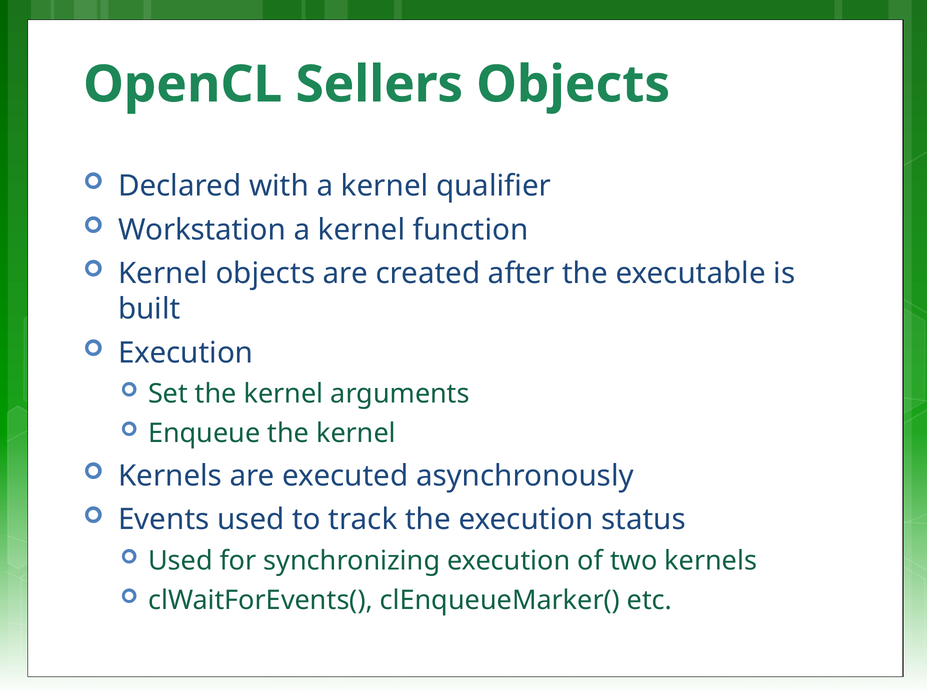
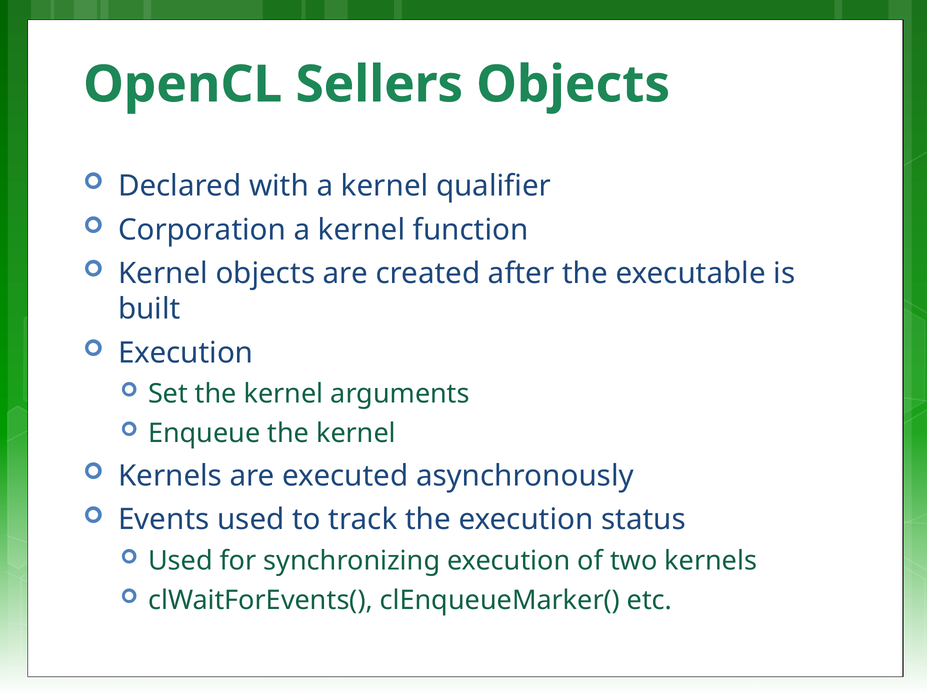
Workstation: Workstation -> Corporation
